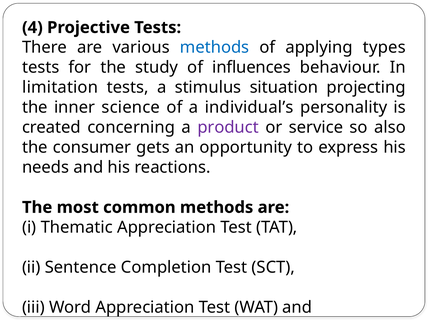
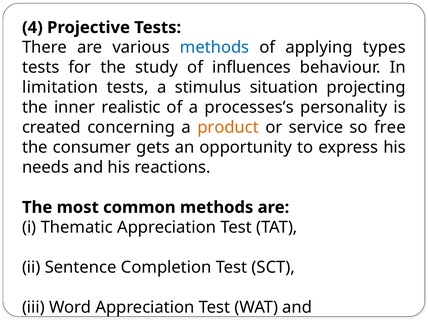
science: science -> realistic
individual’s: individual’s -> processes’s
product colour: purple -> orange
also: also -> free
